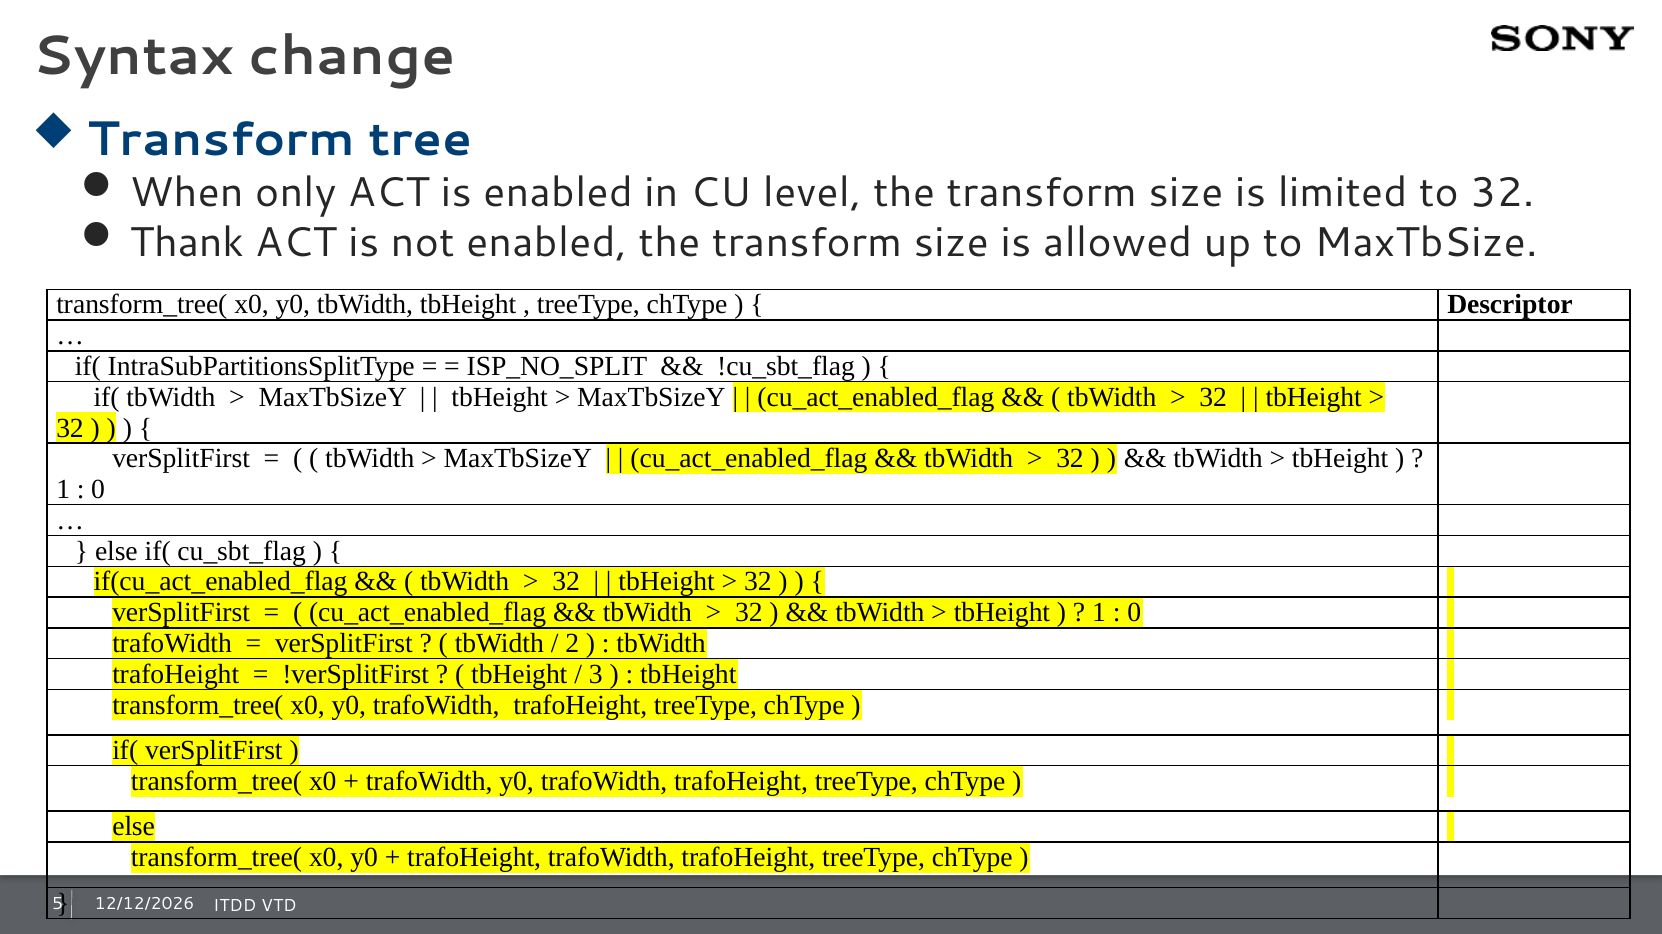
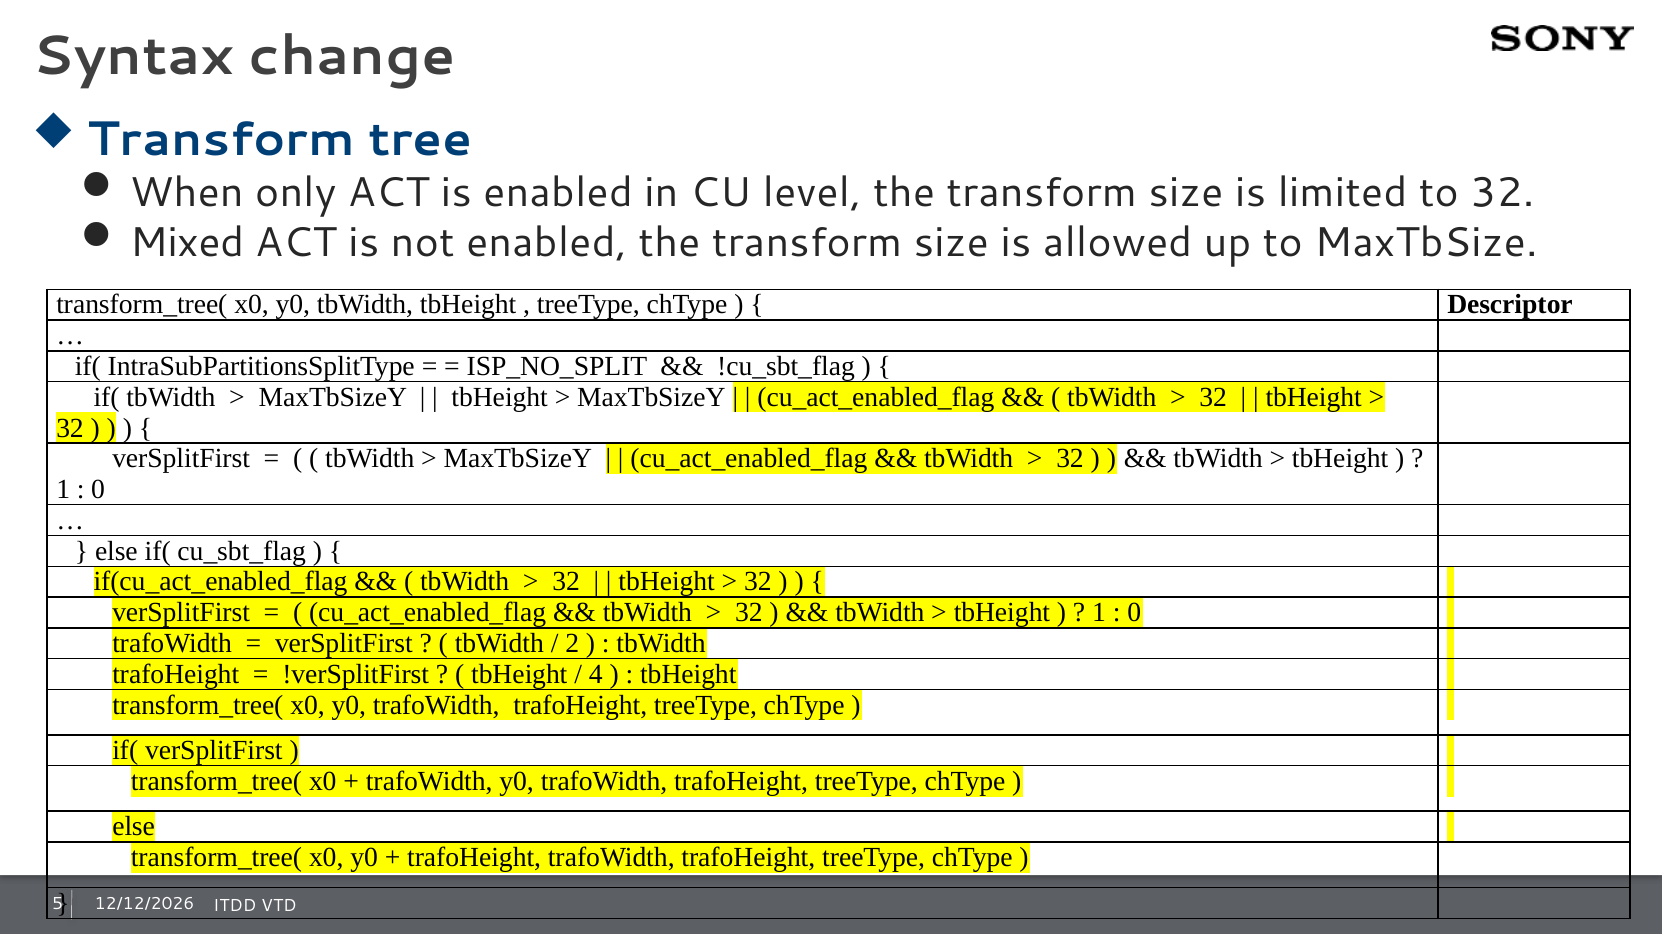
Thank: Thank -> Mixed
3: 3 -> 4
